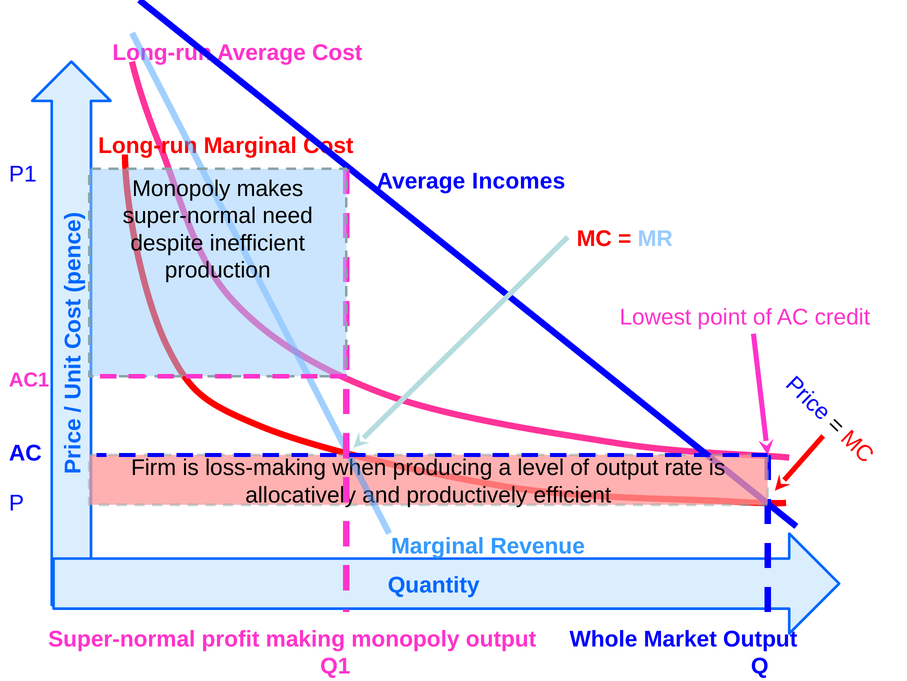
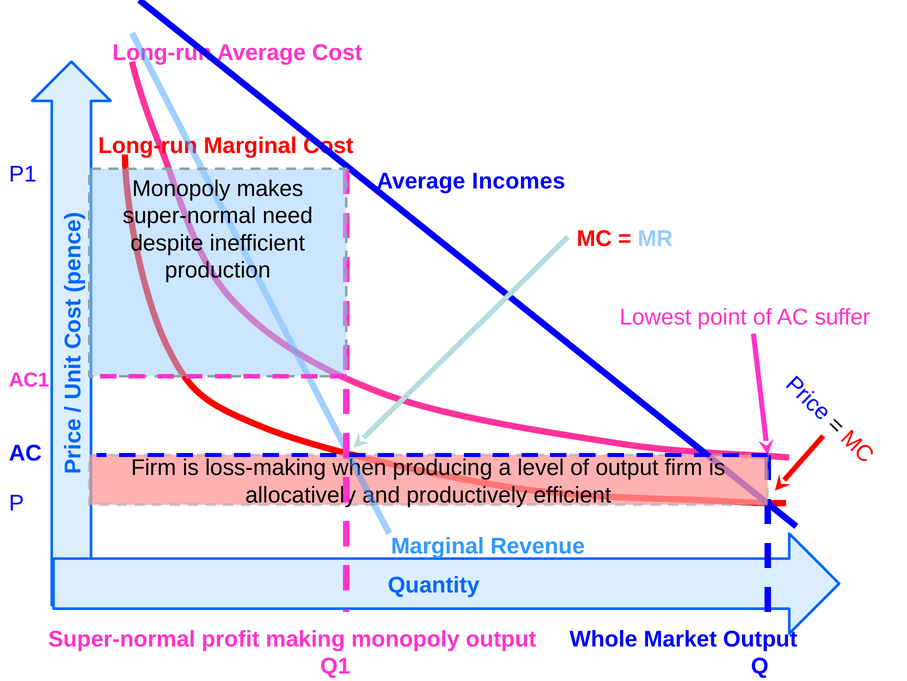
credit: credit -> suffer
output rate: rate -> firm
